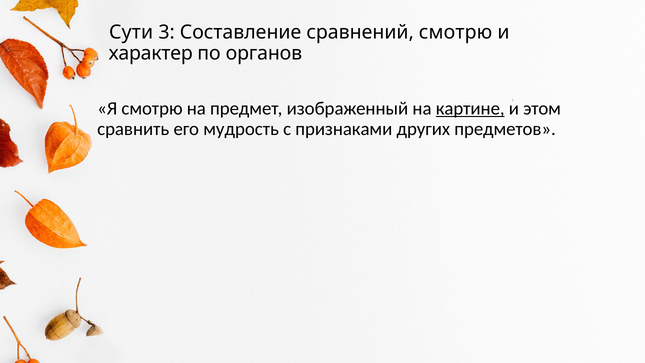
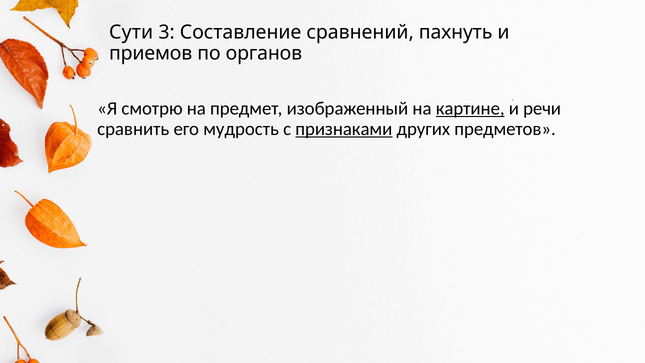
сравнений смотрю: смотрю -> пахнуть
характер: характер -> приемов
этом: этом -> речи
признаками underline: none -> present
